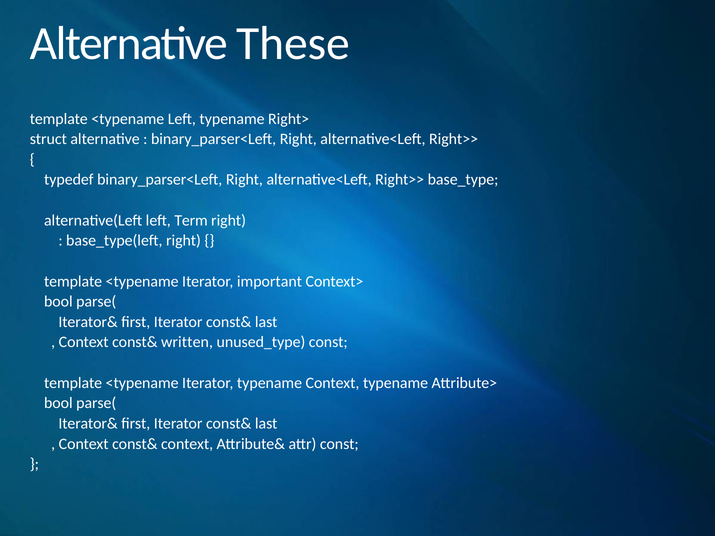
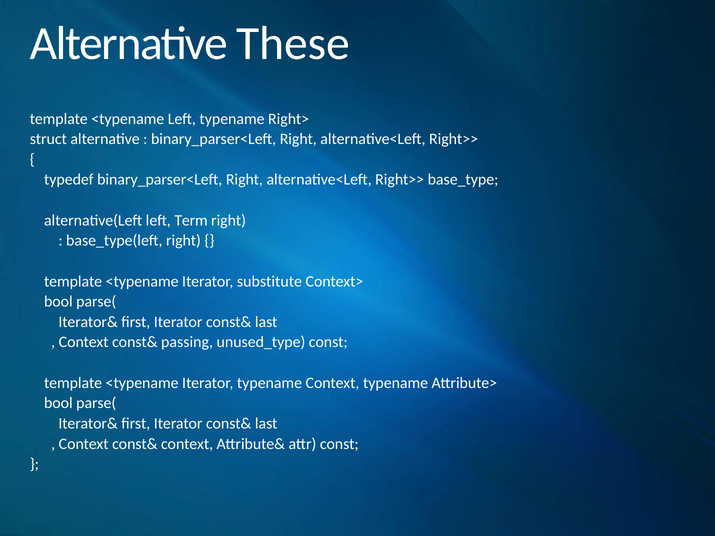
important: important -> substitute
written: written -> passing
